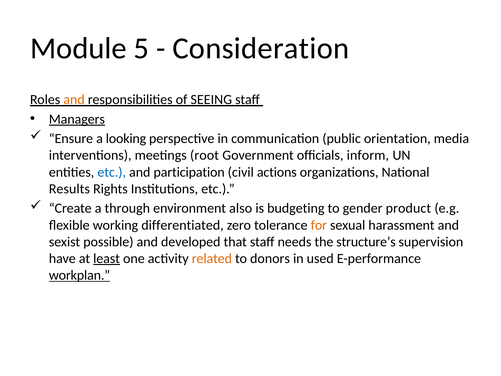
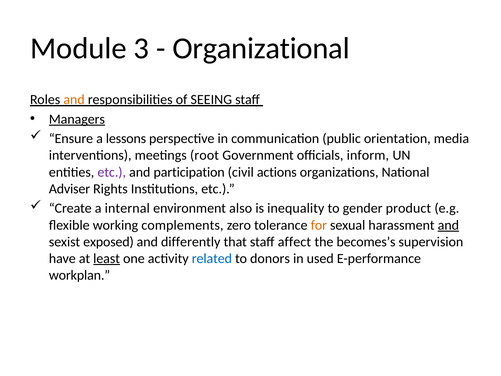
5: 5 -> 3
Consideration: Consideration -> Organizational
looking: looking -> lessons
etc at (112, 172) colour: blue -> purple
Results: Results -> Adviser
through: through -> internal
budgeting: budgeting -> inequality
differentiated: differentiated -> complements
and at (448, 225) underline: none -> present
possible: possible -> exposed
developed: developed -> differently
needs: needs -> affect
structure’s: structure’s -> becomes’s
related colour: orange -> blue
workplan underline: present -> none
